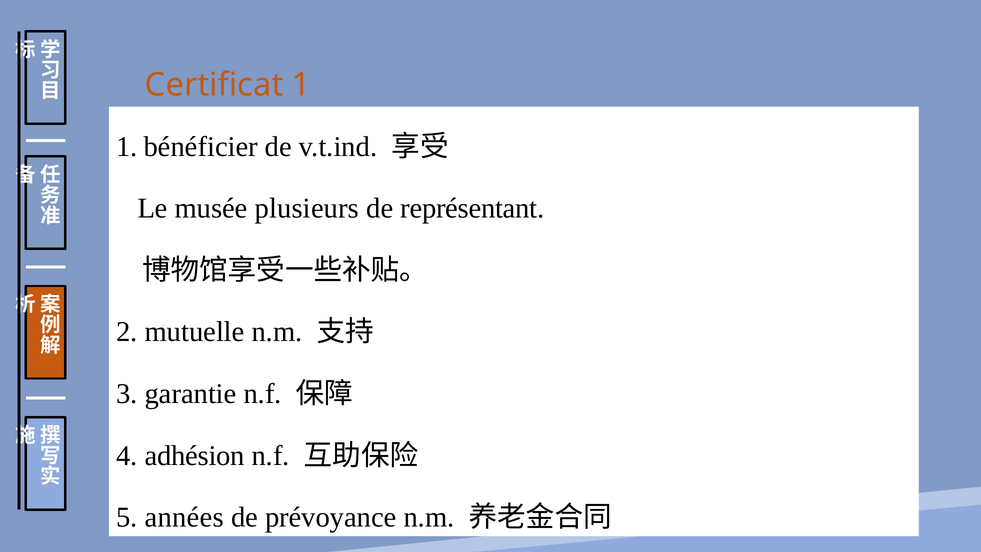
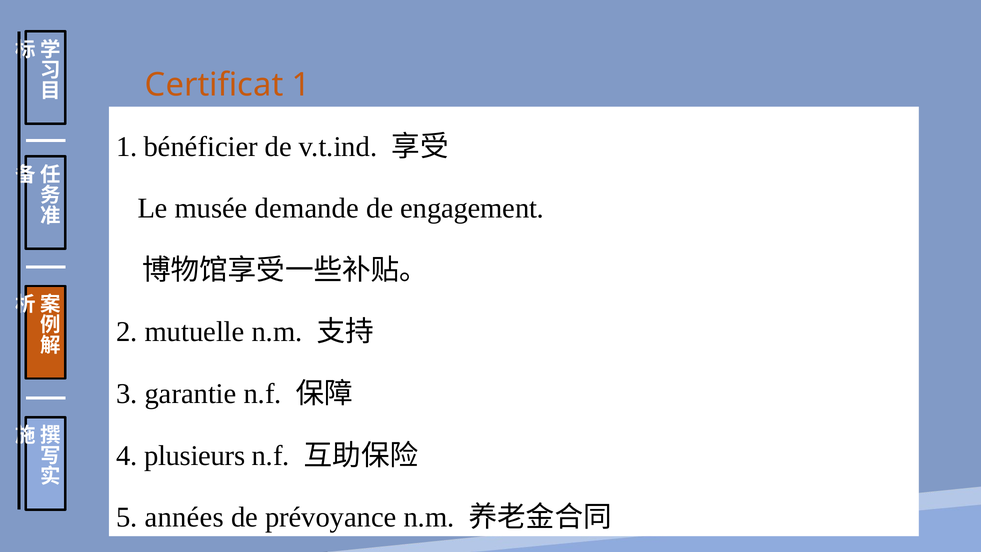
plusieurs: plusieurs -> demande
représentant: représentant -> engagement
adhésion: adhésion -> plusieurs
